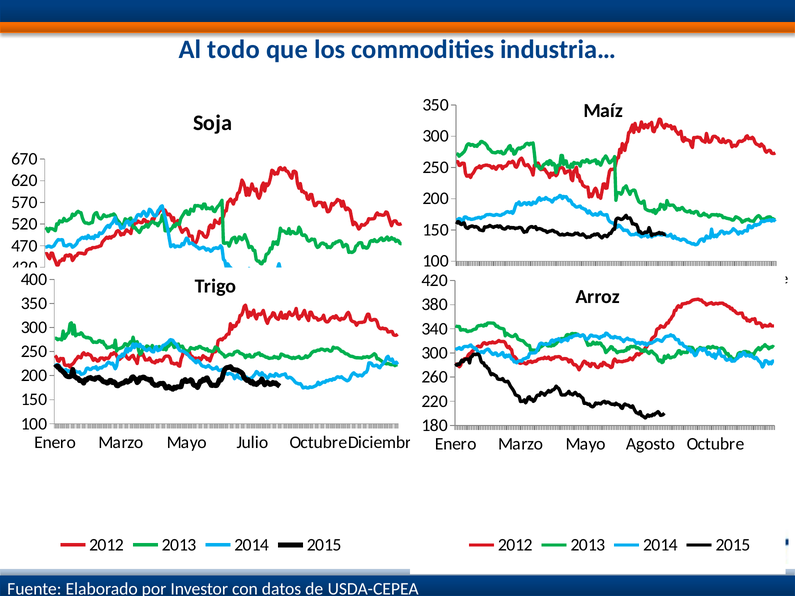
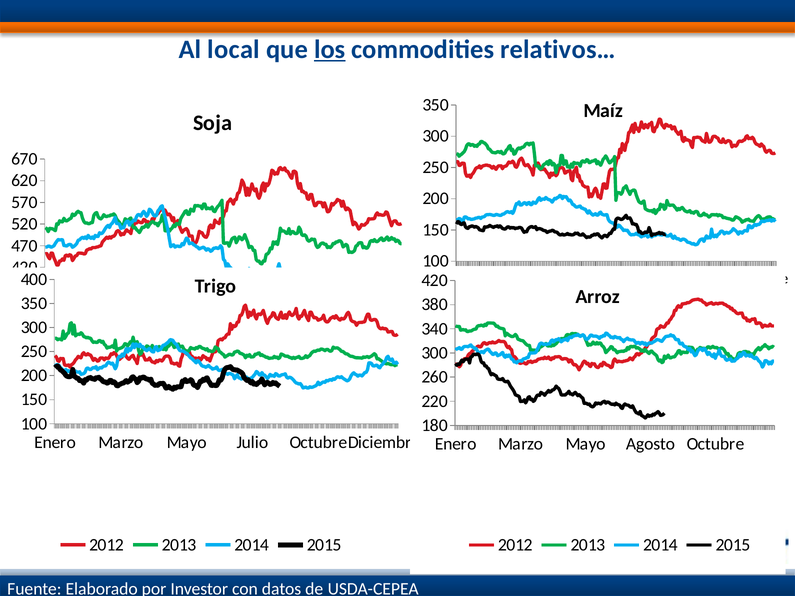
todo: todo -> local
los underline: none -> present
industria…: industria… -> relativos…
